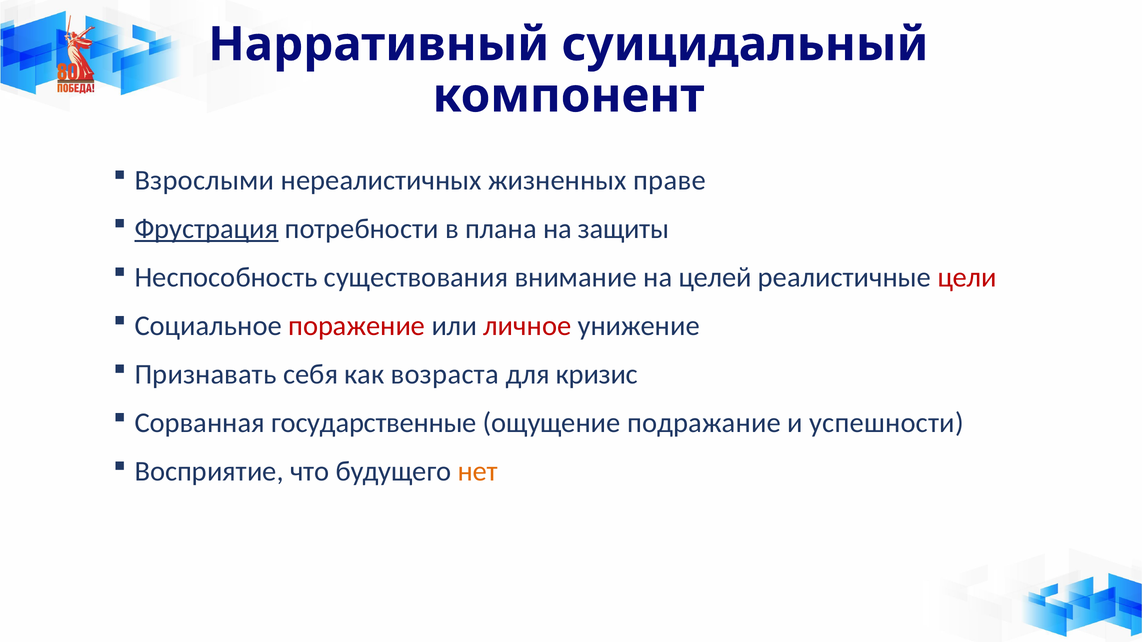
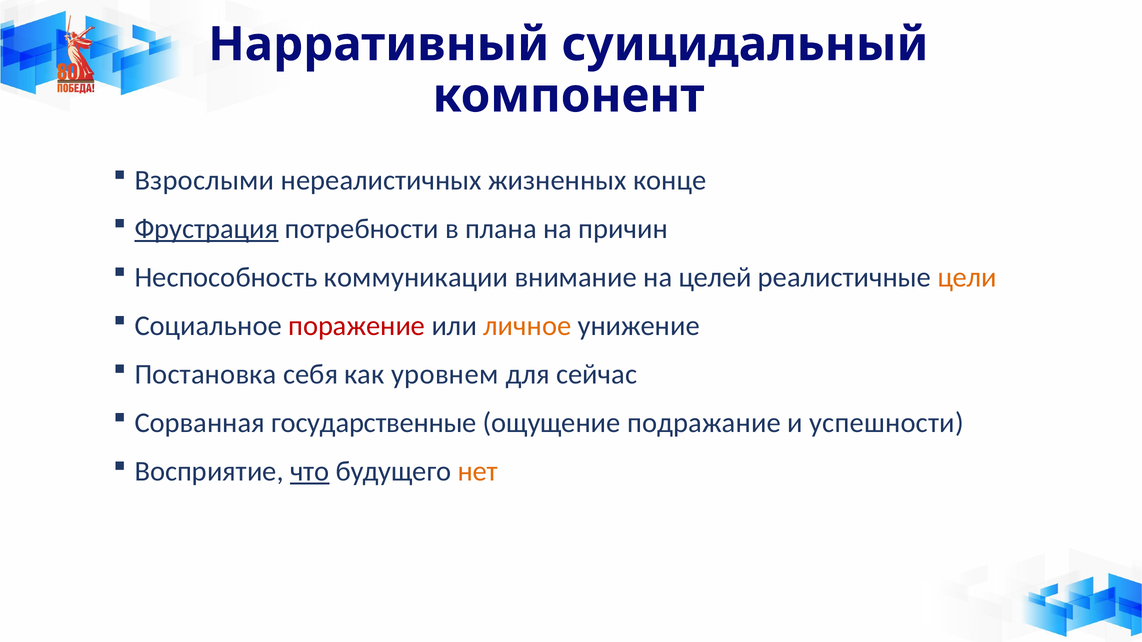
праве: праве -> конце
защиты: защиты -> причин
существования: существования -> коммуникации
цели colour: red -> orange
личное colour: red -> orange
Признавать: Признавать -> Постановка
возраста: возраста -> уровнем
кризис: кризис -> сейчас
что underline: none -> present
